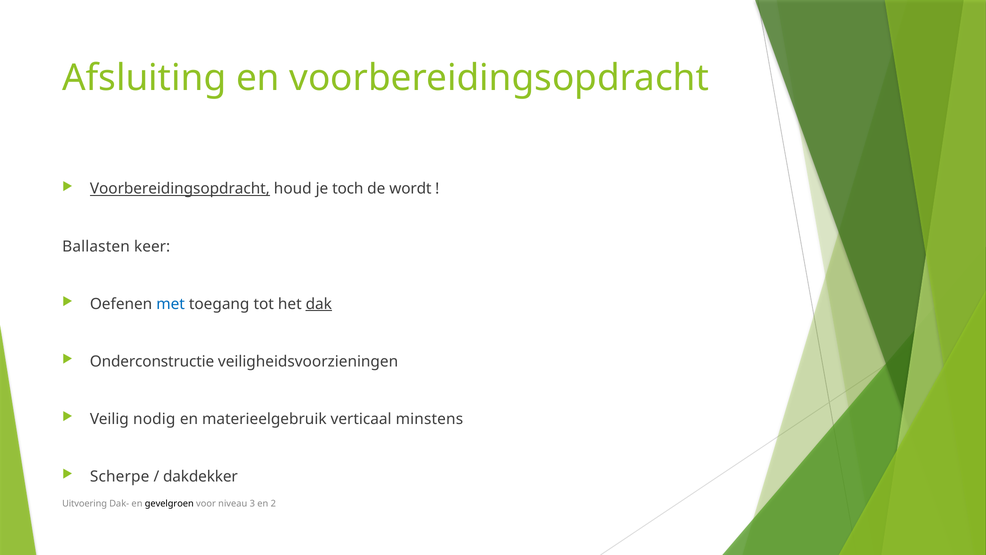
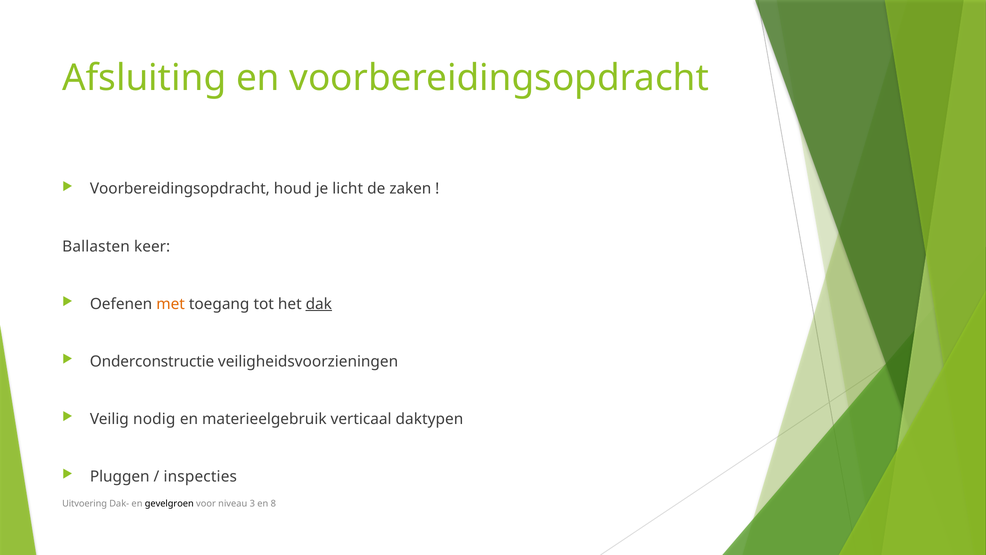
Voorbereidingsopdracht at (180, 189) underline: present -> none
toch: toch -> licht
wordt: wordt -> zaken
met colour: blue -> orange
minstens: minstens -> daktypen
Scherpe: Scherpe -> Pluggen
dakdekker: dakdekker -> inspecties
2: 2 -> 8
